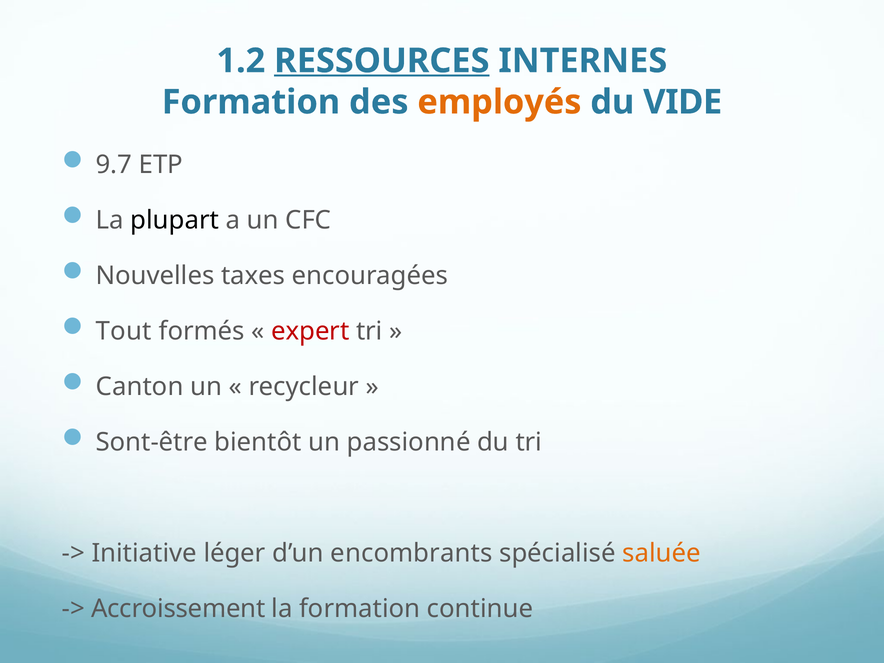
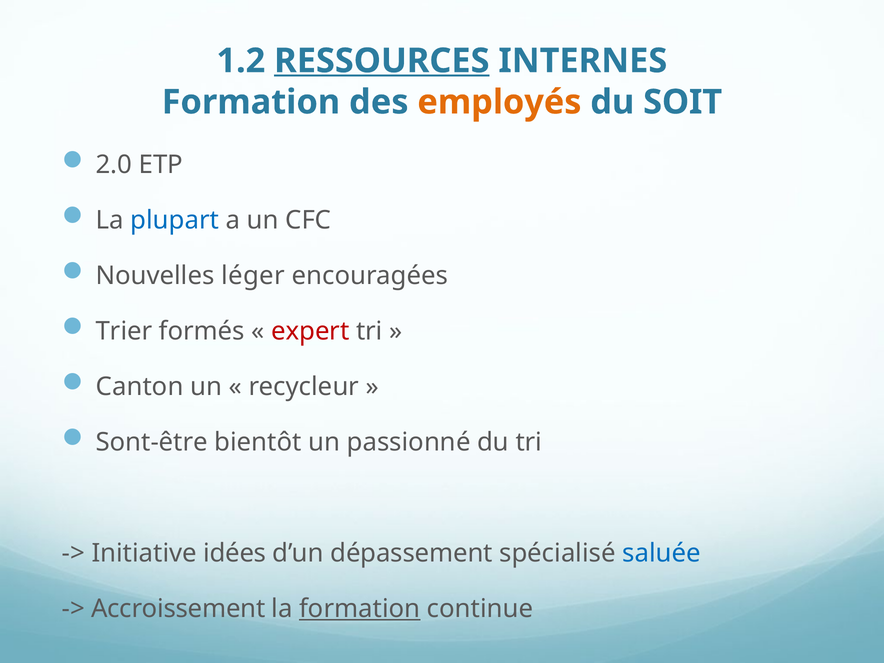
VIDE: VIDE -> SOIT
9.7: 9.7 -> 2.0
plupart colour: black -> blue
taxes: taxes -> léger
Tout: Tout -> Trier
léger: léger -> idées
encombrants: encombrants -> dépassement
saluée colour: orange -> blue
formation at (360, 609) underline: none -> present
